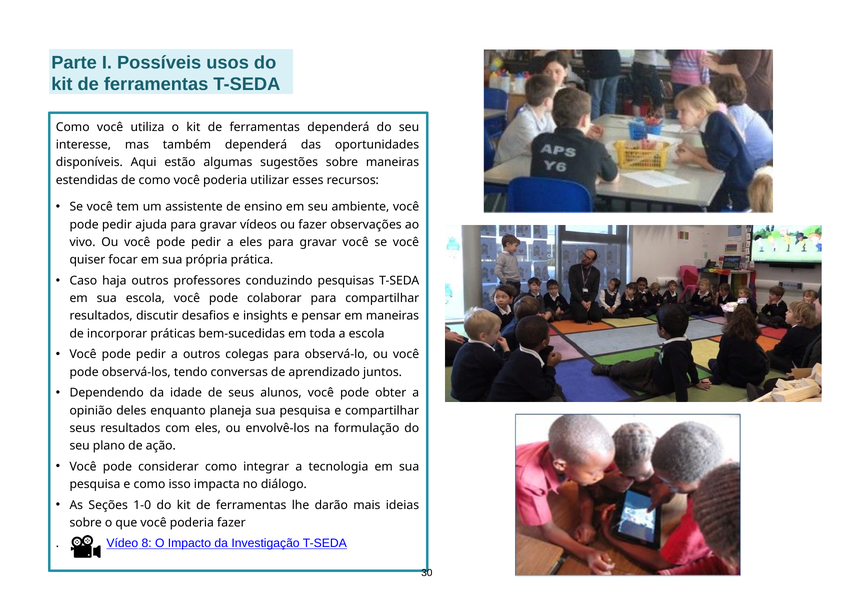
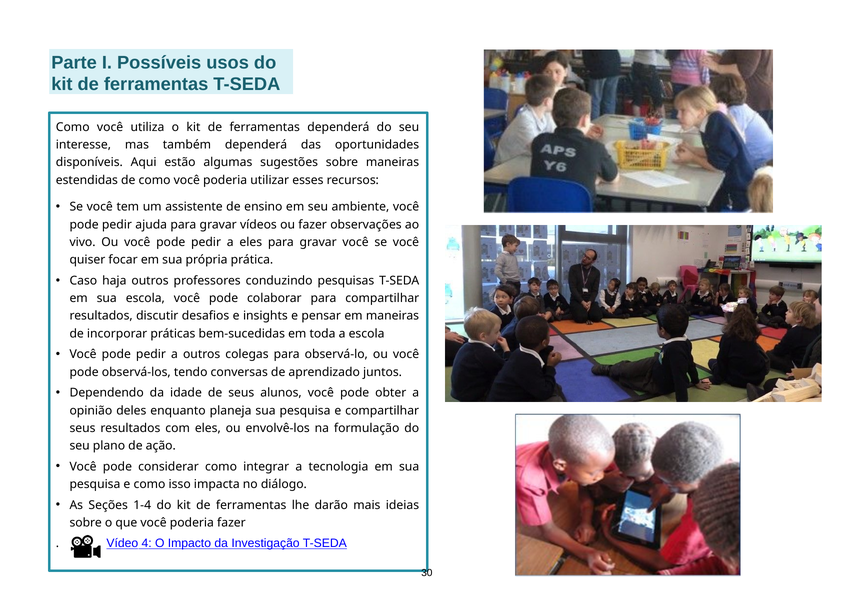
1-0: 1-0 -> 1-4
8: 8 -> 4
